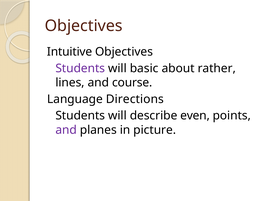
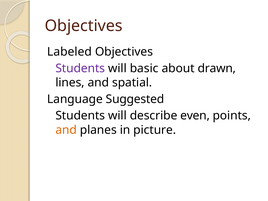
Intuitive: Intuitive -> Labeled
rather: rather -> drawn
course: course -> spatial
Directions: Directions -> Suggested
and at (66, 130) colour: purple -> orange
